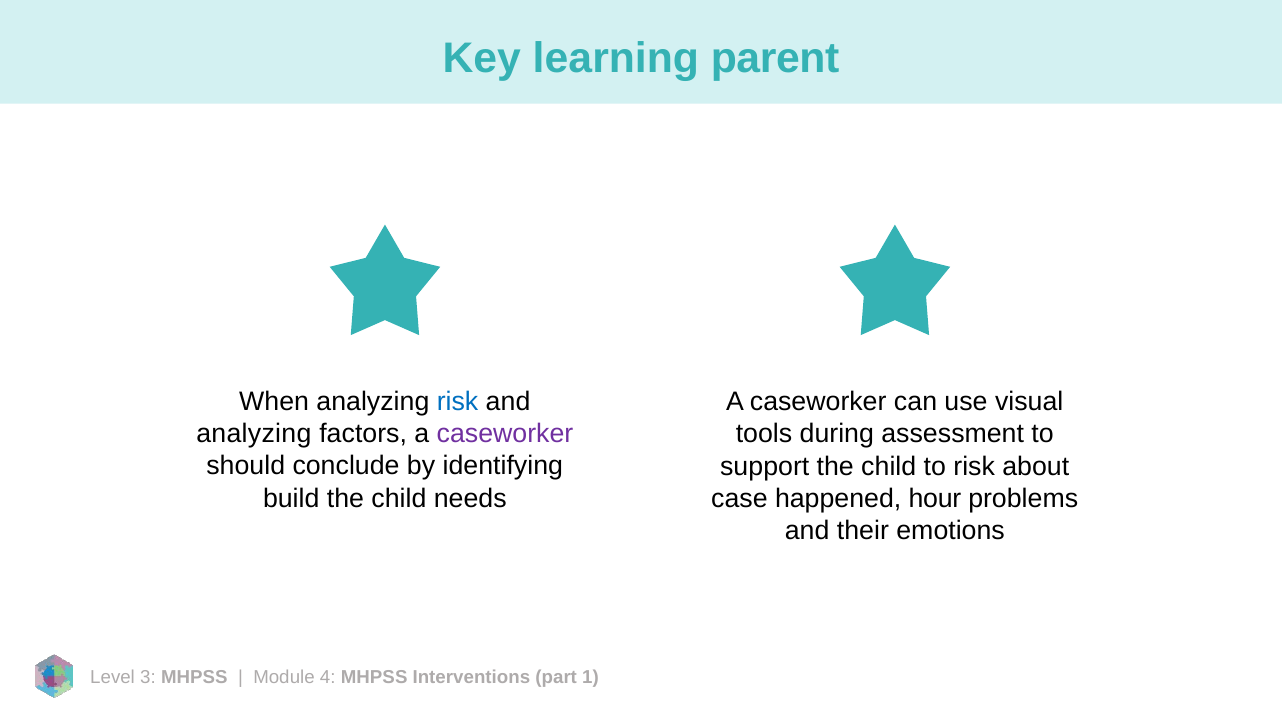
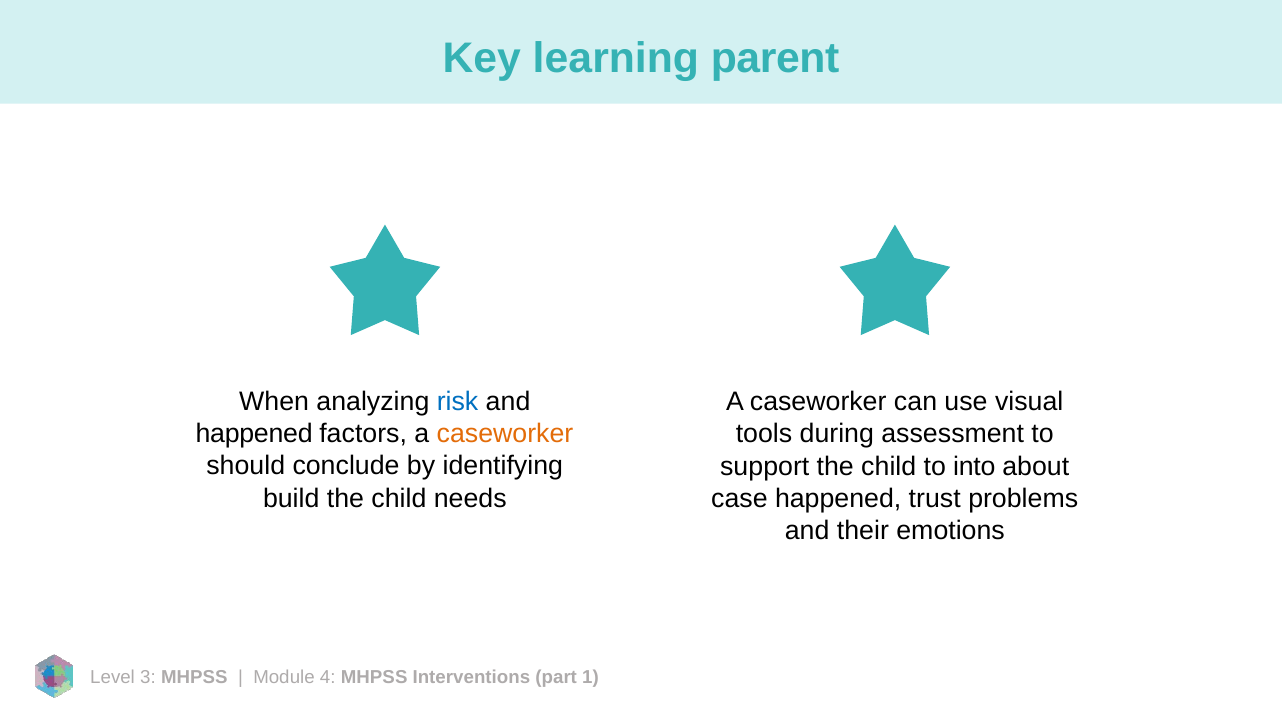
analyzing at (254, 434): analyzing -> happened
caseworker at (505, 434) colour: purple -> orange
to risk: risk -> into
hour: hour -> trust
